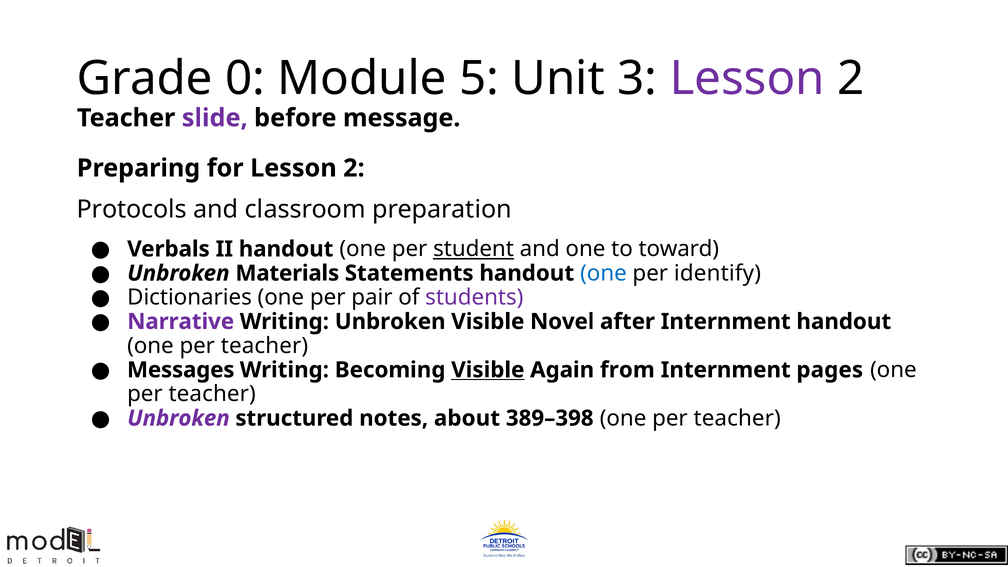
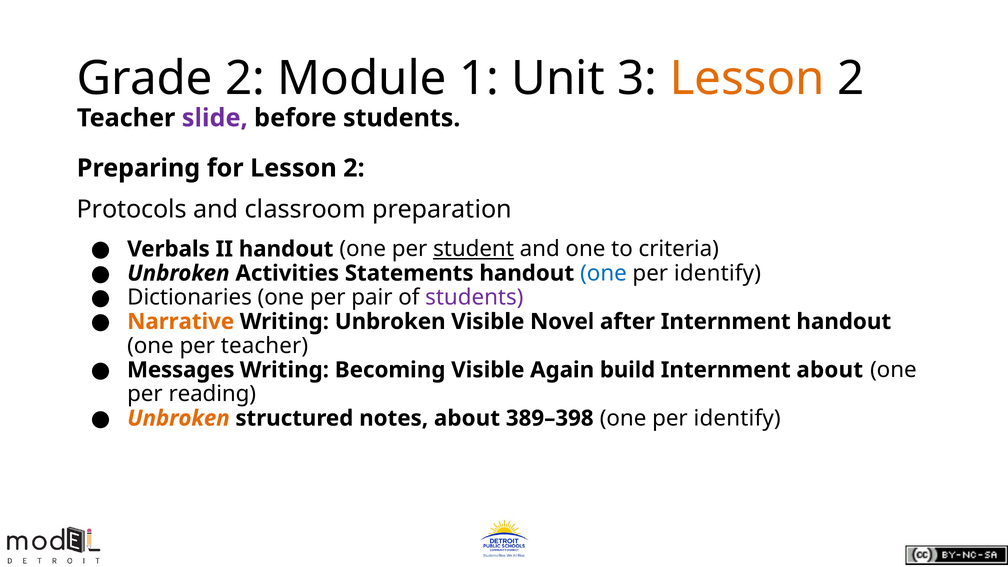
Grade 0: 0 -> 2
5: 5 -> 1
Lesson at (747, 79) colour: purple -> orange
before message: message -> students
toward: toward -> criteria
Materials: Materials -> Activities
Narrative colour: purple -> orange
Visible at (488, 370) underline: present -> none
from: from -> build
Internment pages: pages -> about
teacher at (212, 394): teacher -> reading
Unbroken at (178, 418) colour: purple -> orange
389–398 one per teacher: teacher -> identify
